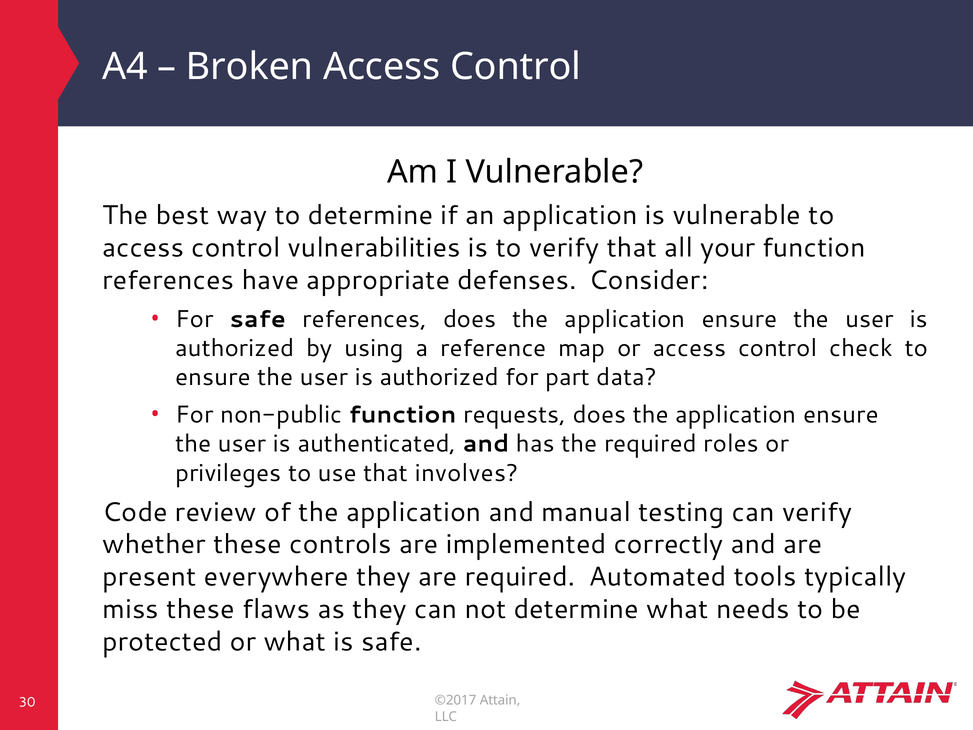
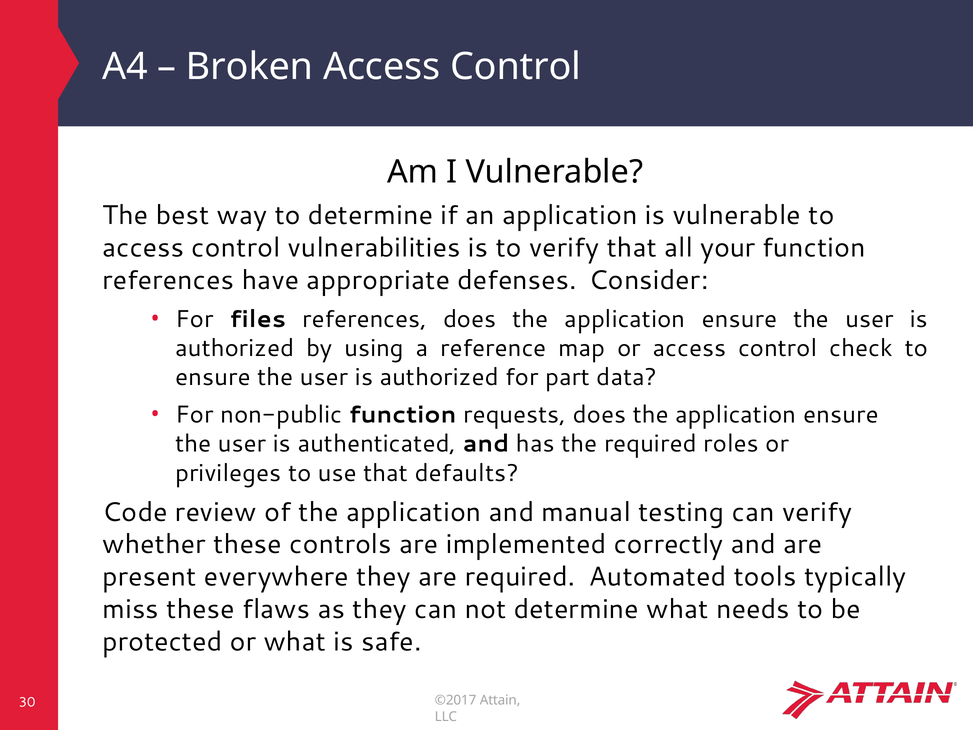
For safe: safe -> files
involves: involves -> defaults
